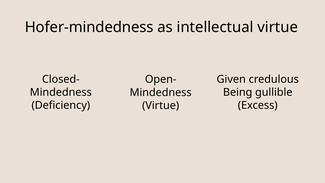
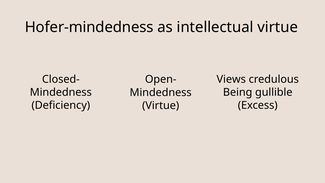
Given: Given -> Views
